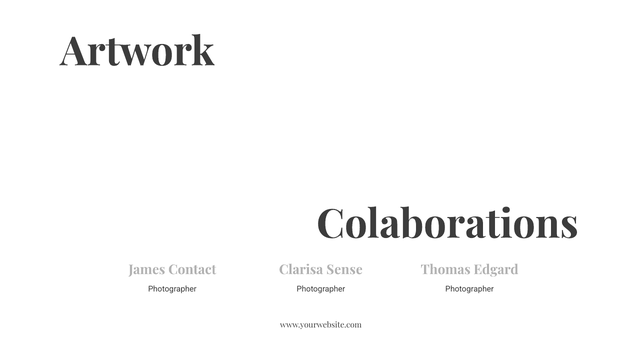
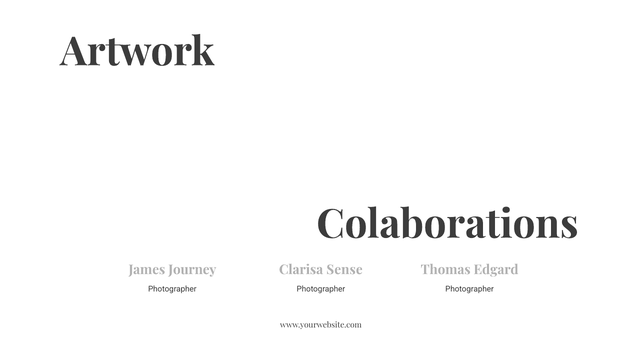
Contact: Contact -> Journey
